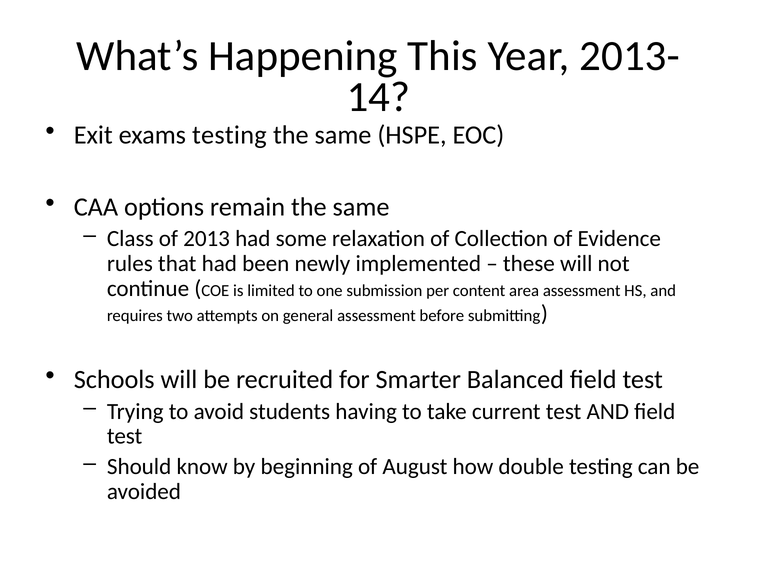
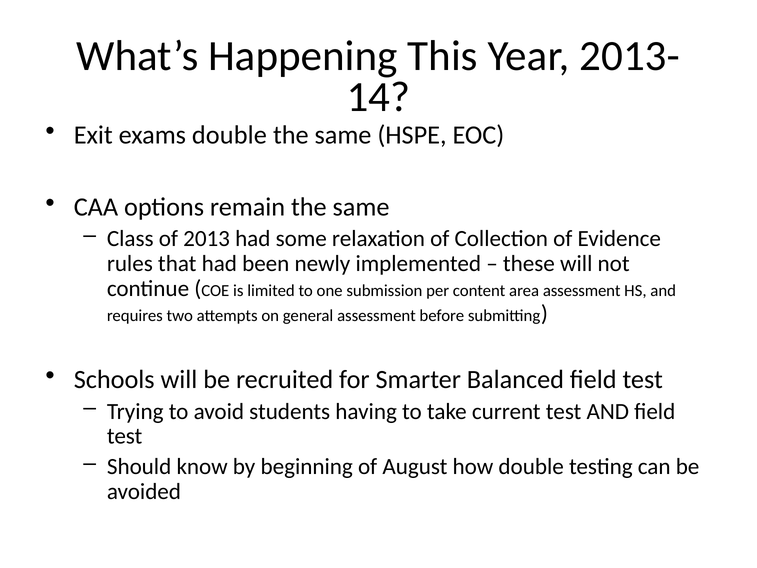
exams testing: testing -> double
